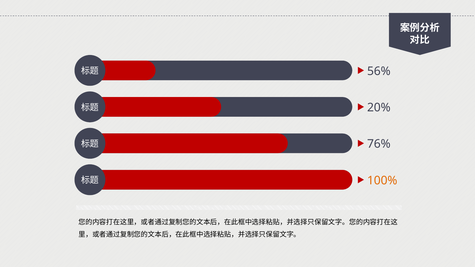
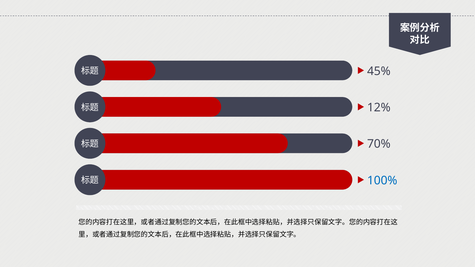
56%: 56% -> 45%
20%: 20% -> 12%
76%: 76% -> 70%
100% colour: orange -> blue
